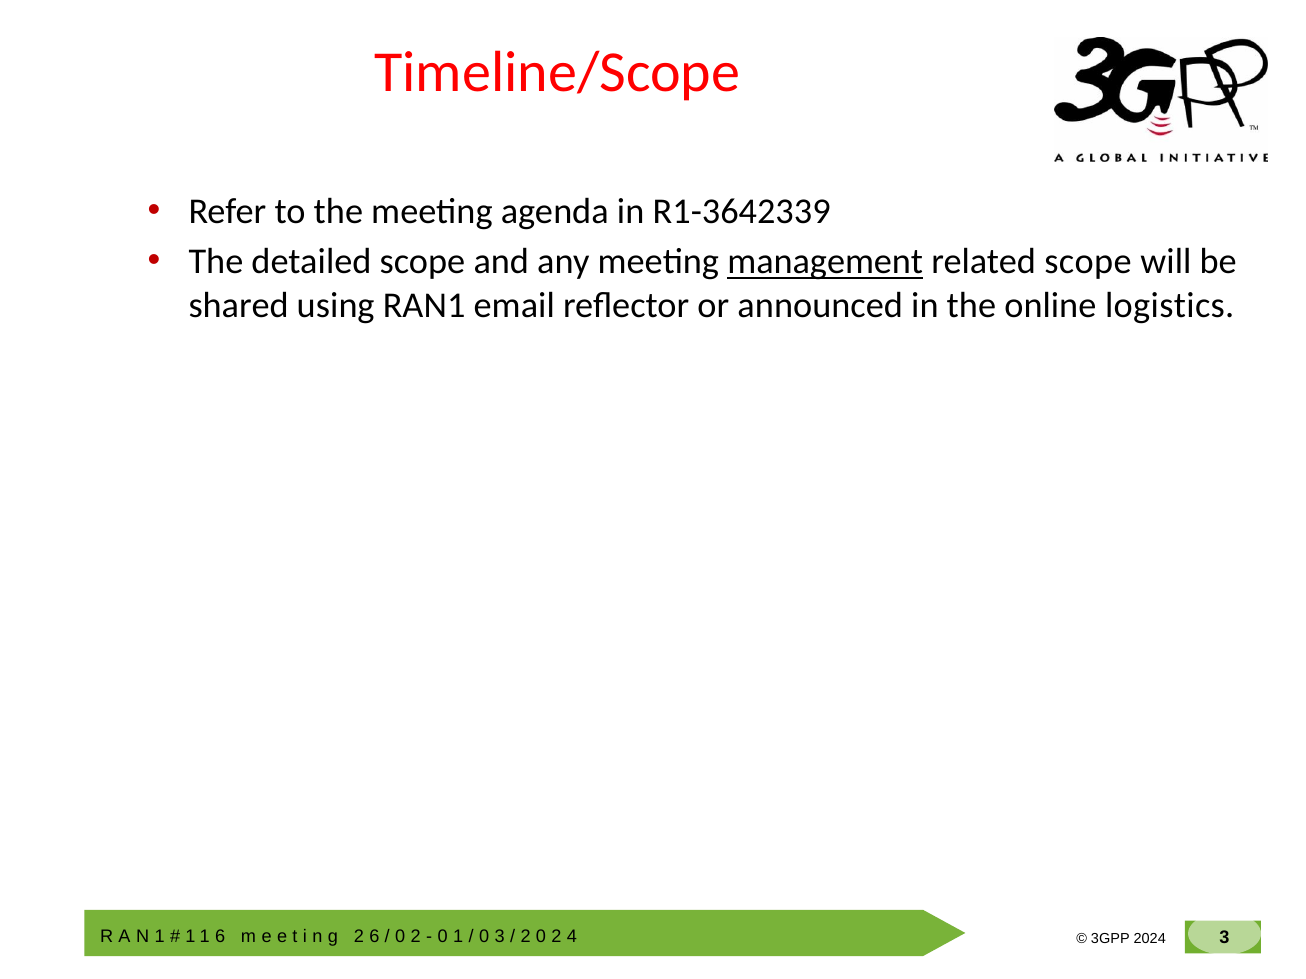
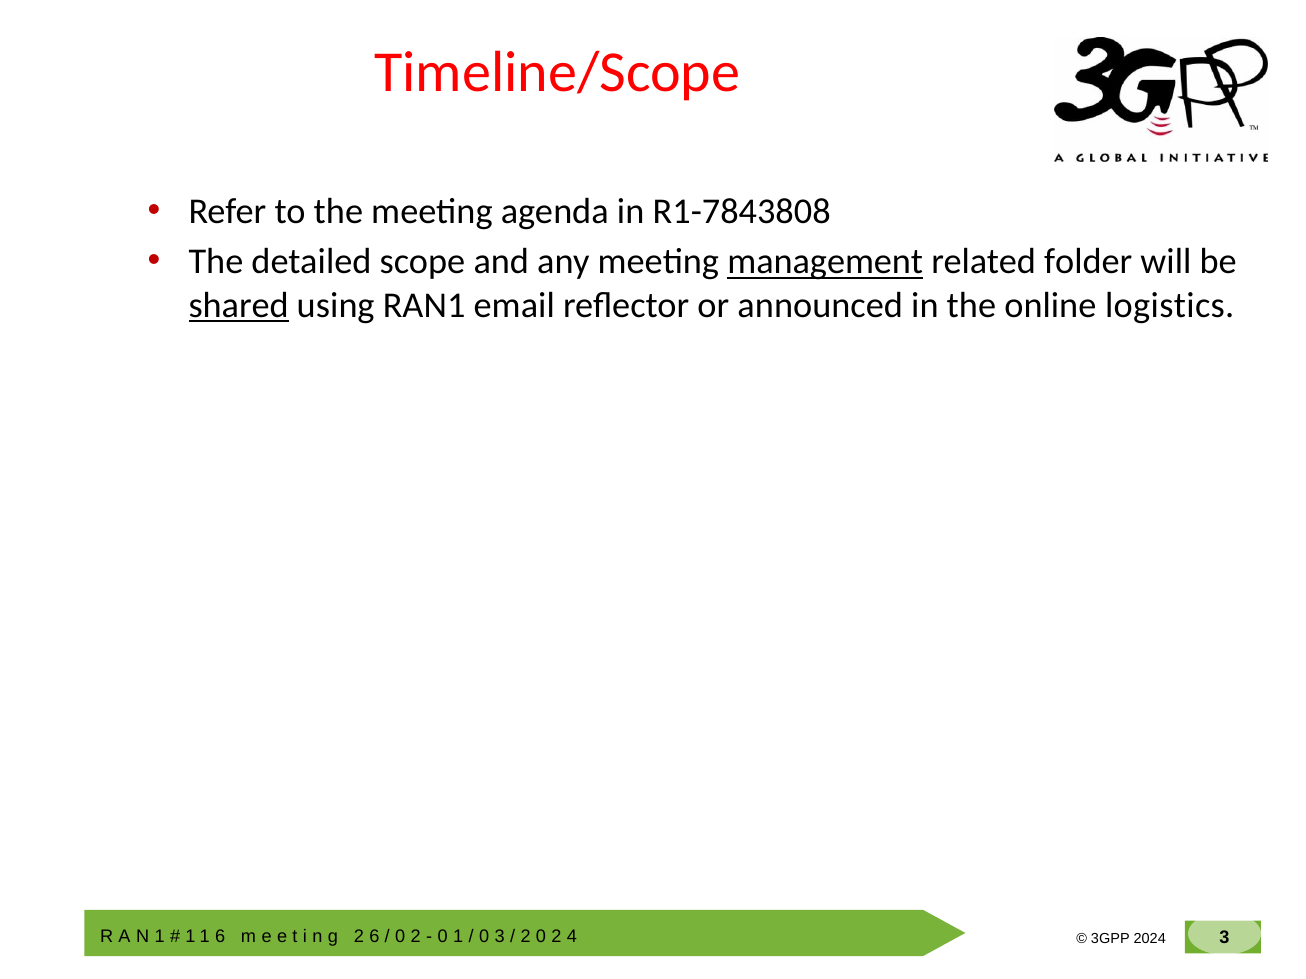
R1-3642339: R1-3642339 -> R1-7843808
related scope: scope -> folder
shared underline: none -> present
